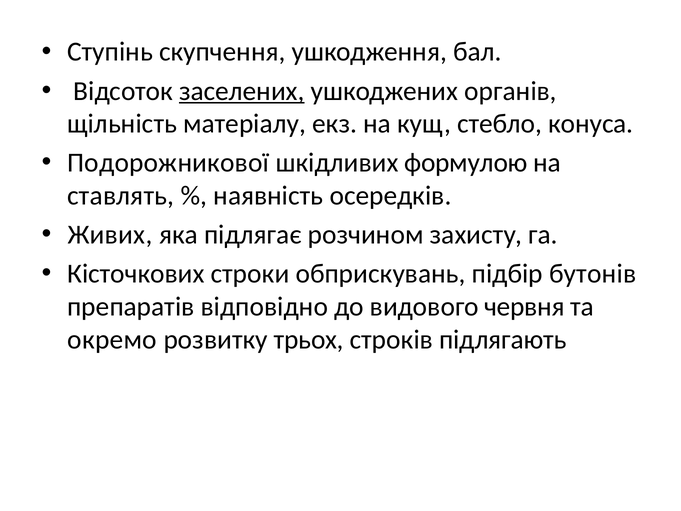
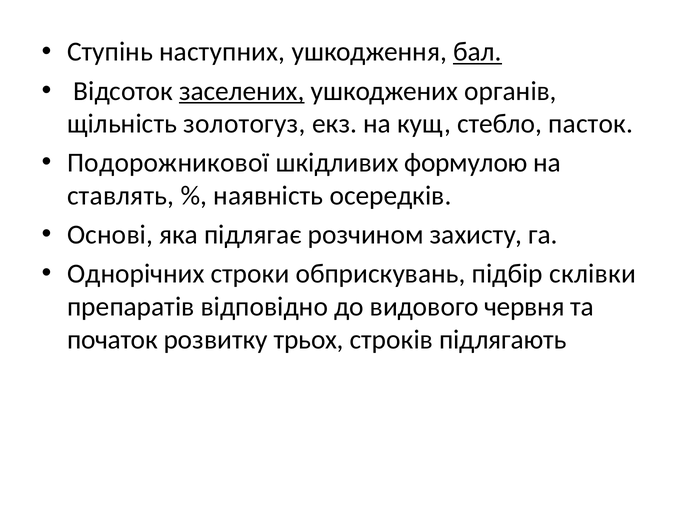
скупчення: скупчення -> наступних
бал underline: none -> present
матеріалу: матеріалу -> золотогуз
конуса: конуса -> пасток
Живих: Живих -> Основі
Кісточкових: Кісточкових -> Однорічних
бутонів: бутонів -> склівки
окремо: окремо -> початок
